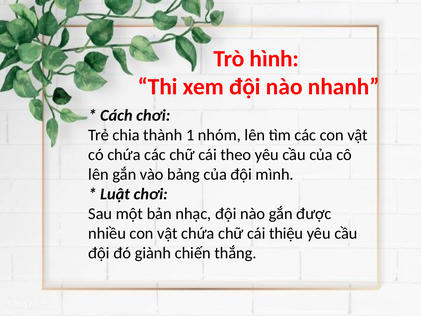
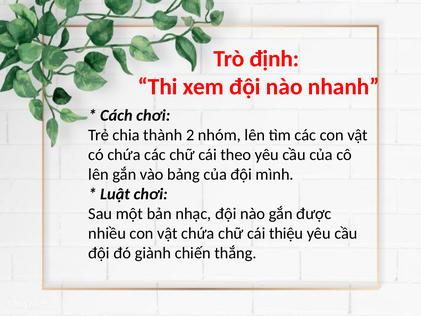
hình: hình -> định
1: 1 -> 2
